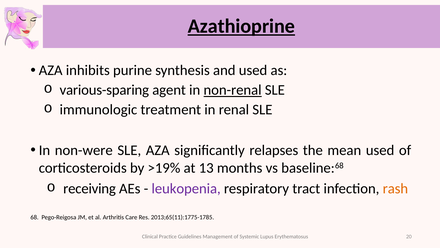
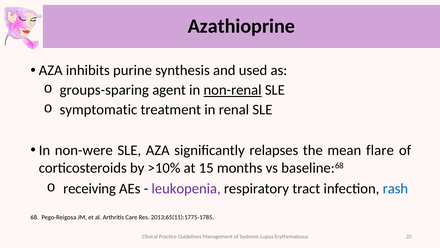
Azathioprine underline: present -> none
various-sparing: various-sparing -> groups-sparing
immunologic: immunologic -> symptomatic
mean used: used -> flare
>19%: >19% -> >10%
13: 13 -> 15
rash colour: orange -> blue
